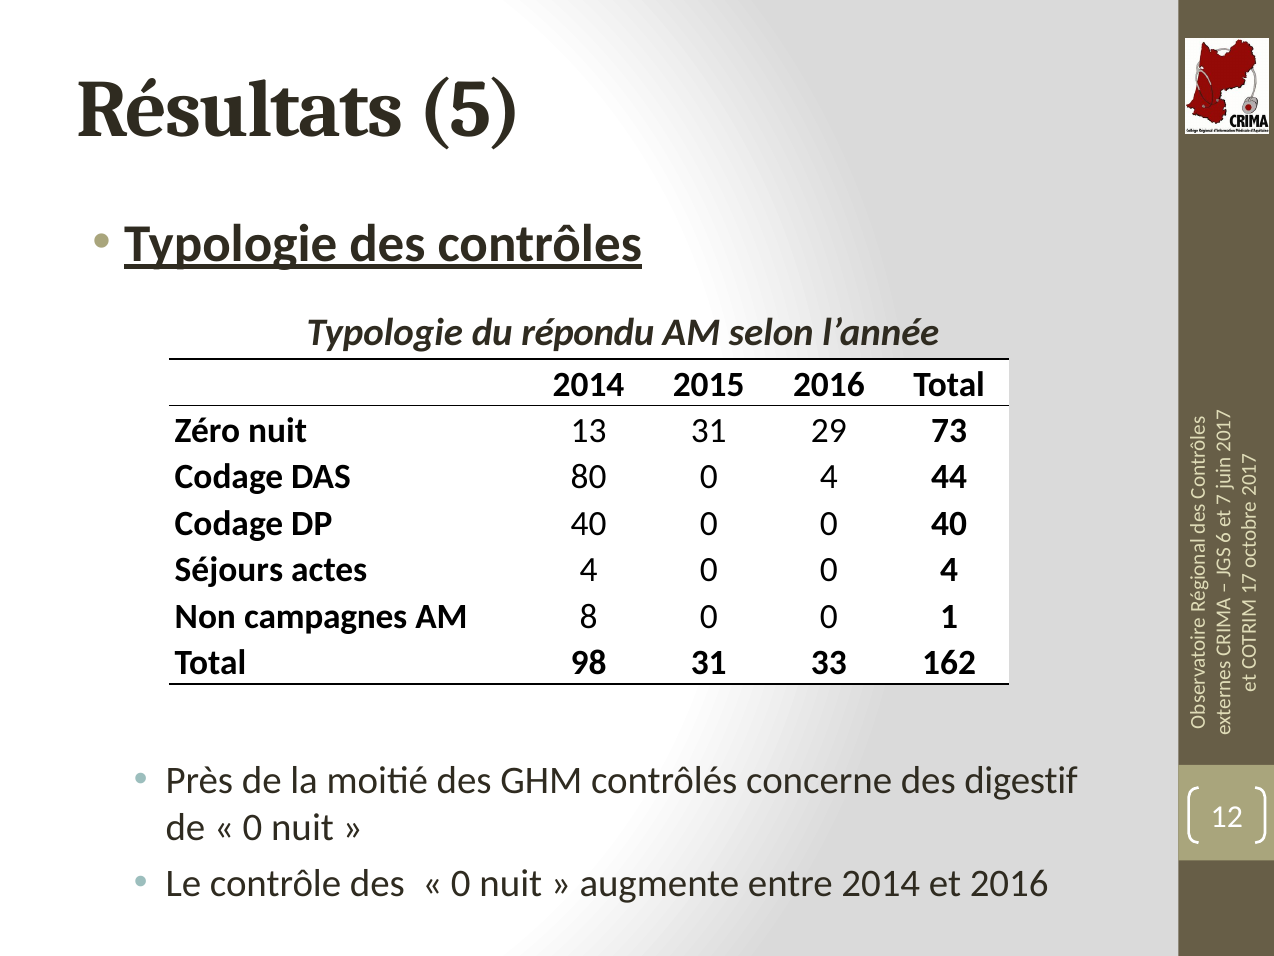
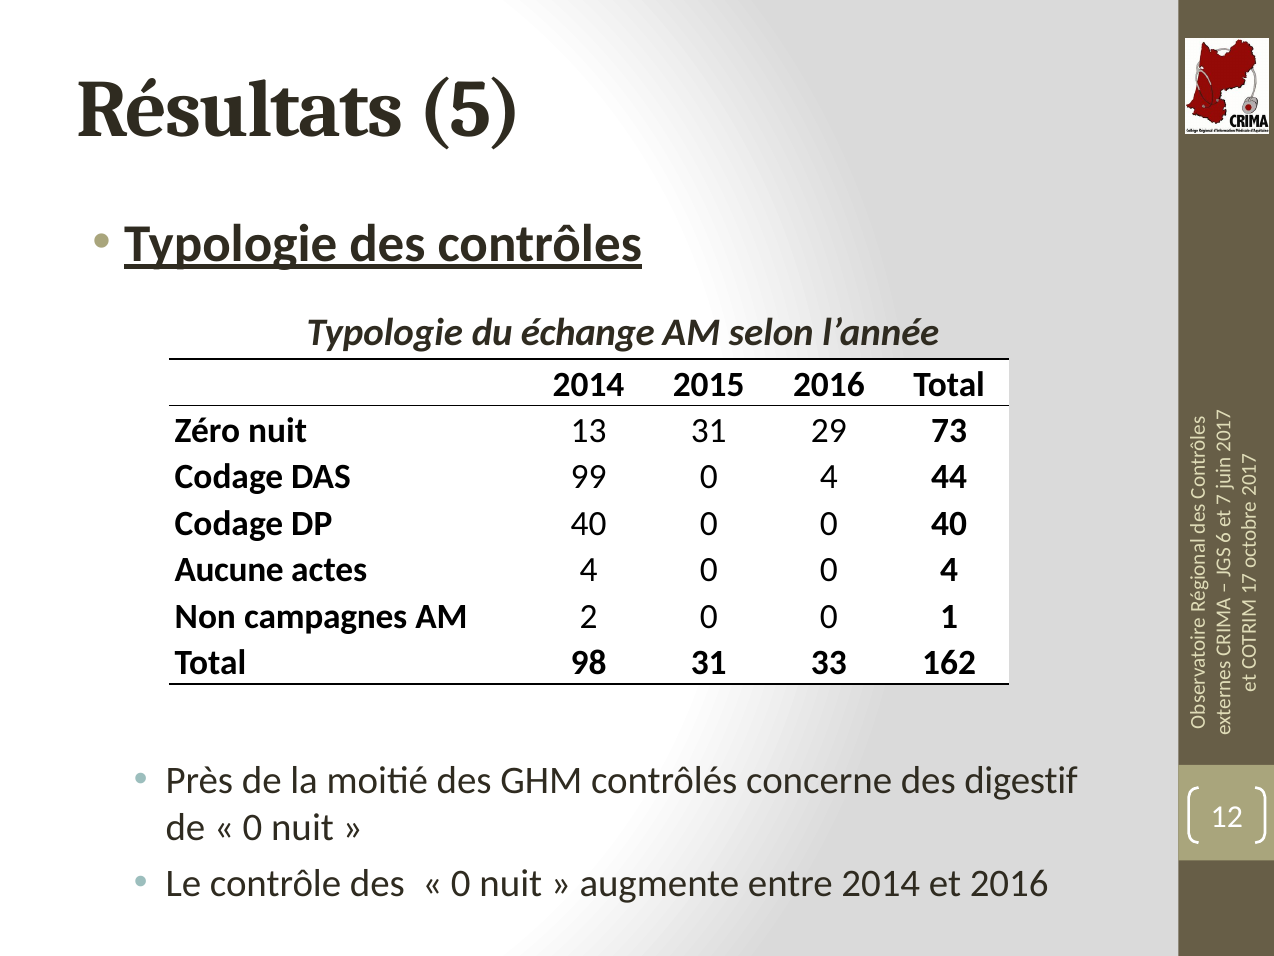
répondu: répondu -> échange
80: 80 -> 99
Séjours: Séjours -> Aucune
AM 8: 8 -> 2
